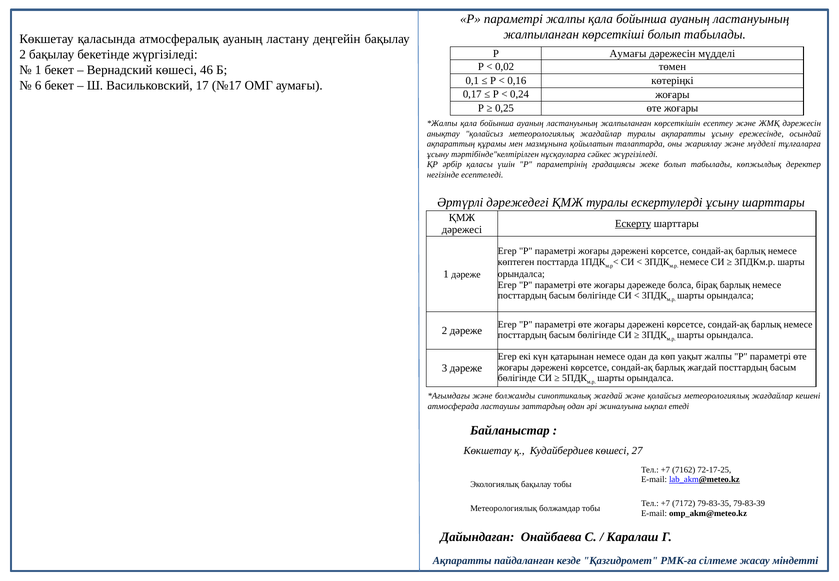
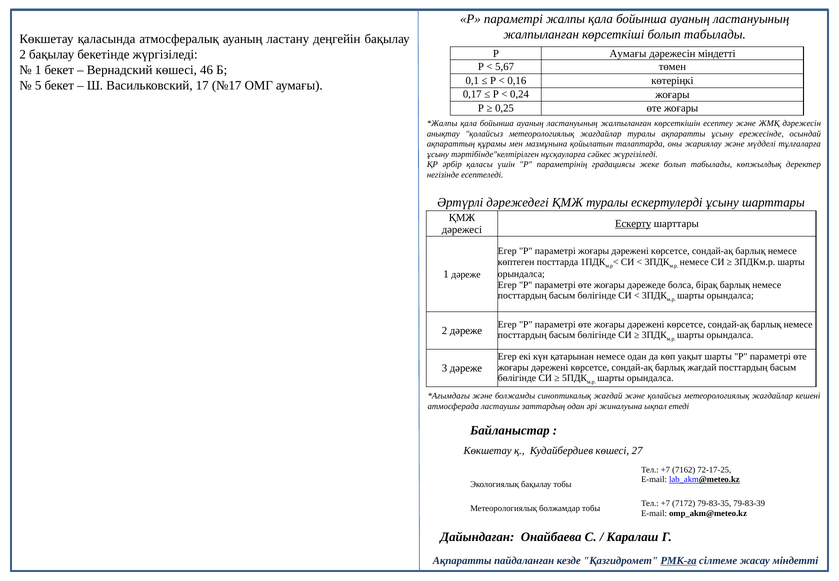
дәрежесін мүдделі: мүдделі -> міндетті
0,02: 0,02 -> 5,67
6: 6 -> 5
уақыт жалпы: жалпы -> шарты
РМК-ға underline: none -> present
